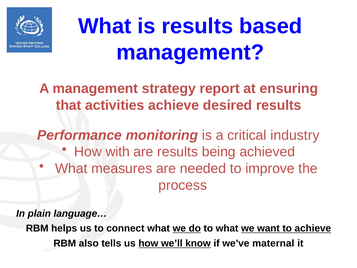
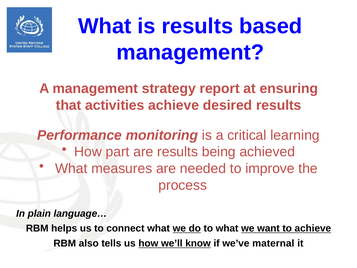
industry: industry -> learning
with: with -> part
